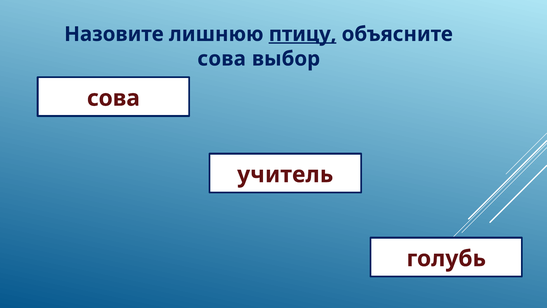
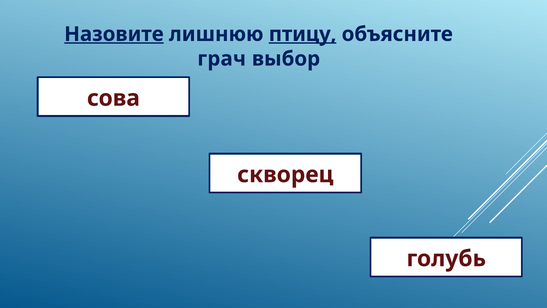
Назовите underline: none -> present
сова at (222, 59): сова -> грач
учитель: учитель -> скворец
